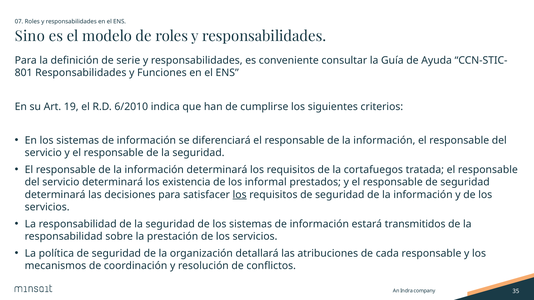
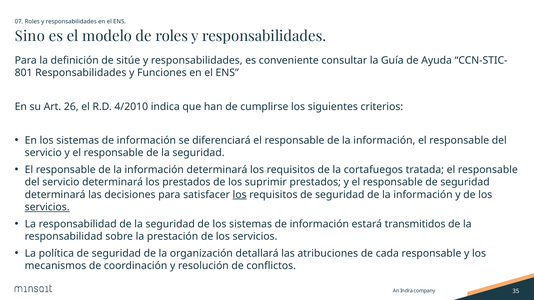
serie: serie -> sitúe
19: 19 -> 26
6/2010: 6/2010 -> 4/2010
los existencia: existencia -> prestados
informal: informal -> suprimir
servicios at (47, 207) underline: none -> present
